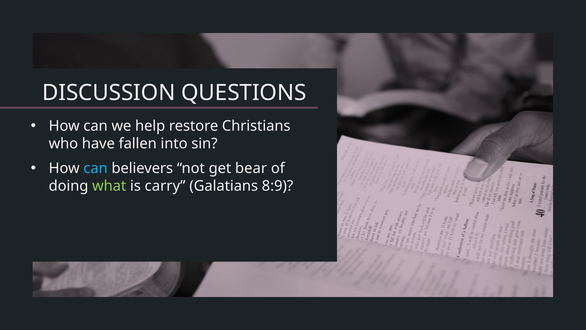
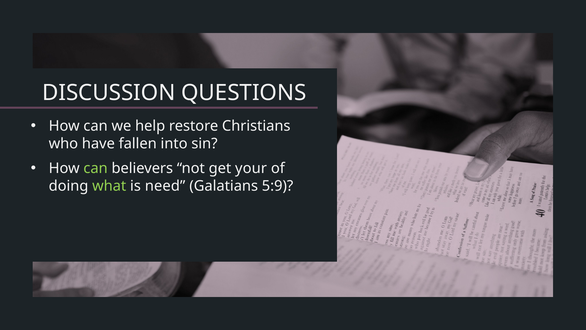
can at (96, 168) colour: light blue -> light green
bear: bear -> your
carry: carry -> need
8:9: 8:9 -> 5:9
